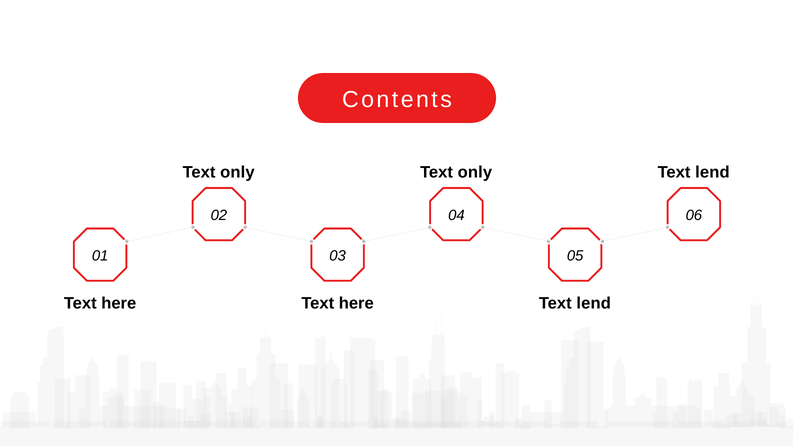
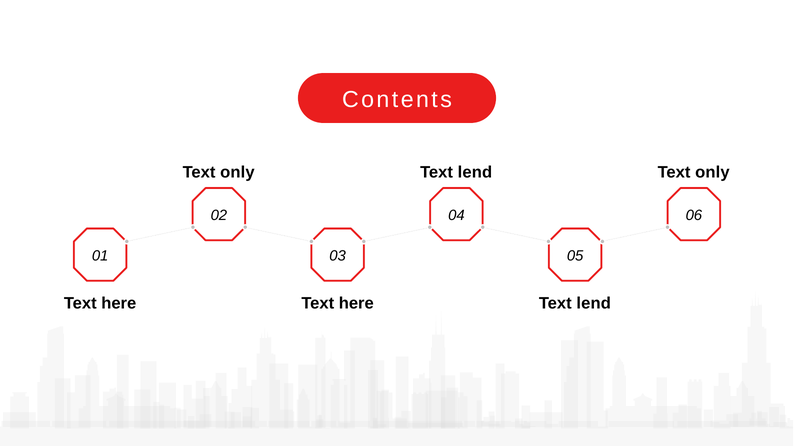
only at (475, 173): only -> lend
lend at (712, 173): lend -> only
